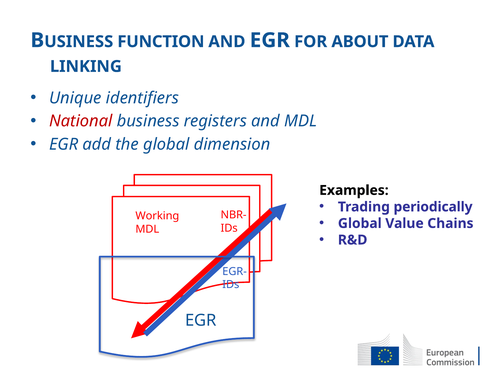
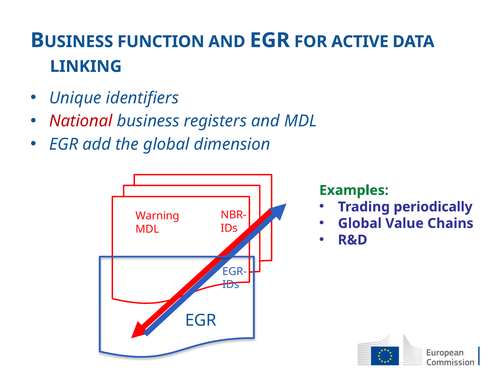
ABOUT: ABOUT -> ACTIVE
Examples colour: black -> green
Working: Working -> Warning
